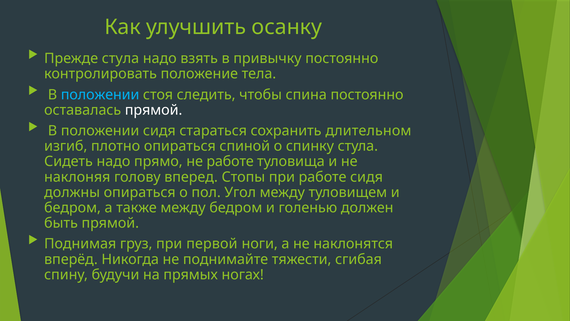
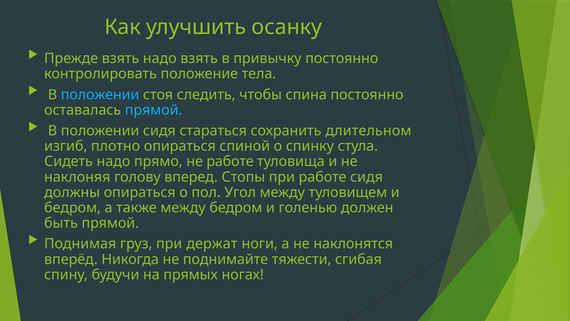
Прежде стула: стула -> взять
прямой at (154, 110) colour: white -> light blue
первой: первой -> держат
